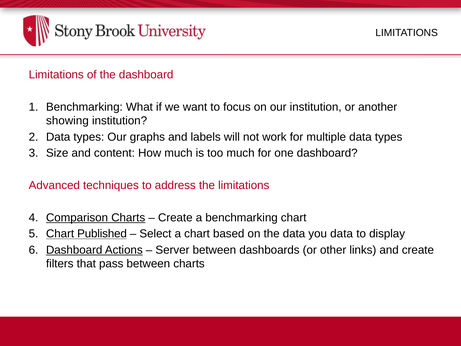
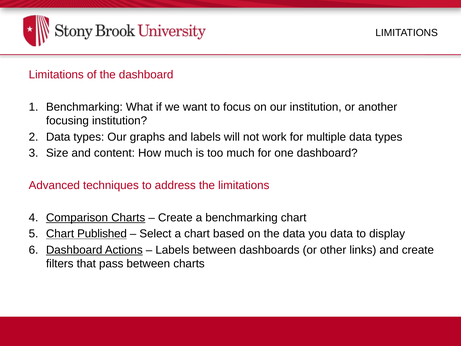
showing: showing -> focusing
Server at (172, 250): Server -> Labels
